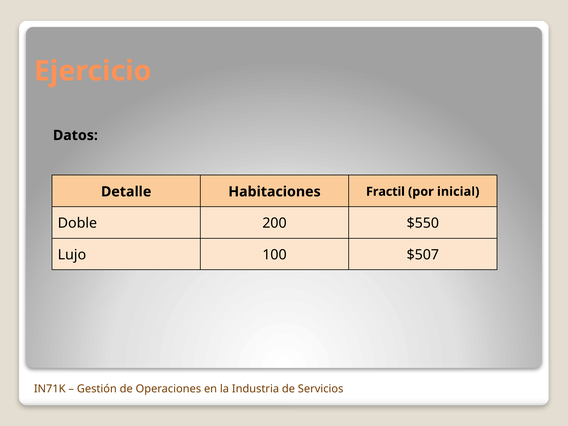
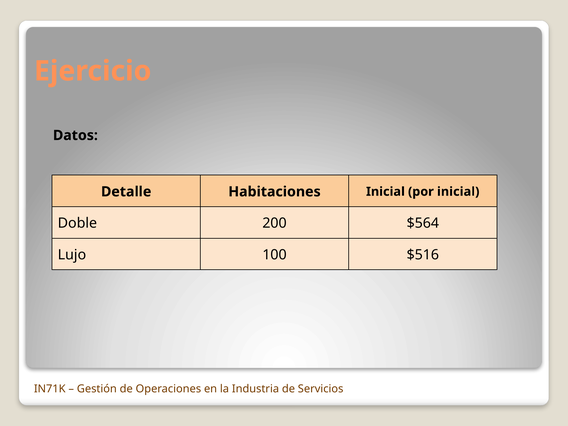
Habitaciones Fractil: Fractil -> Inicial
$550: $550 -> $564
$507: $507 -> $516
